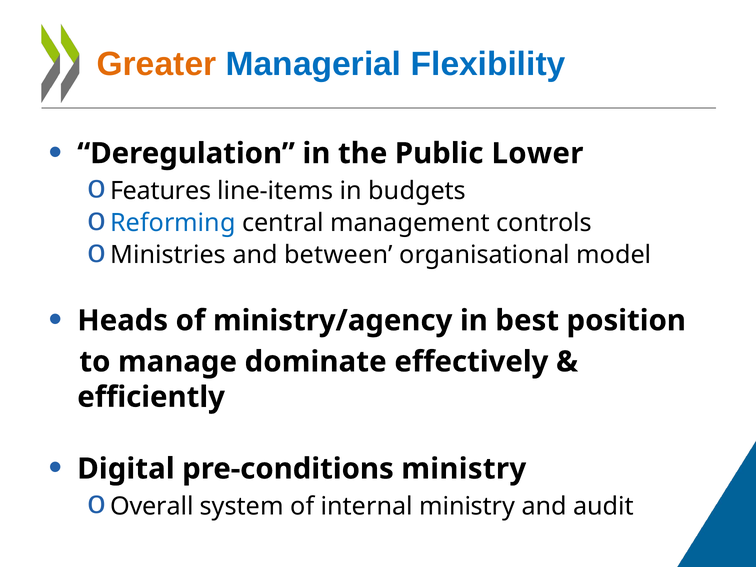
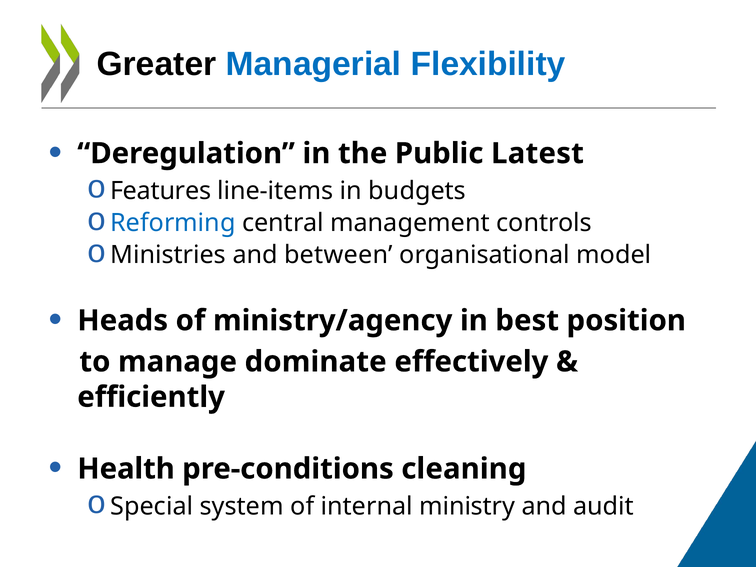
Greater colour: orange -> black
Lower: Lower -> Latest
Digital: Digital -> Health
pre-conditions ministry: ministry -> cleaning
Overall: Overall -> Special
